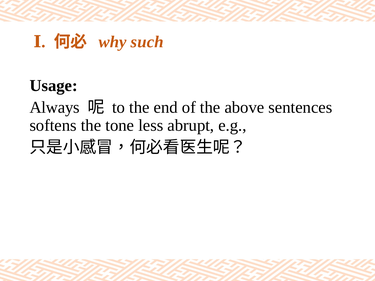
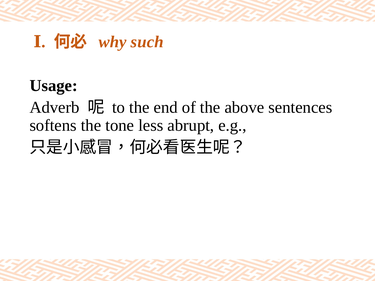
Always: Always -> Adverb
